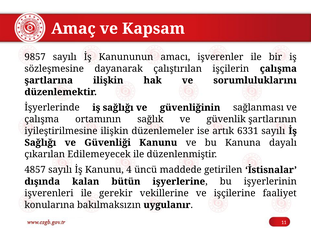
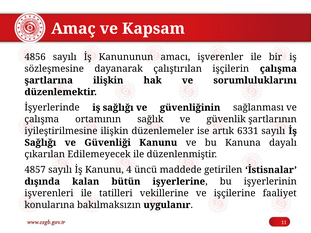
9857: 9857 -> 4856
gerekir: gerekir -> tatilleri
